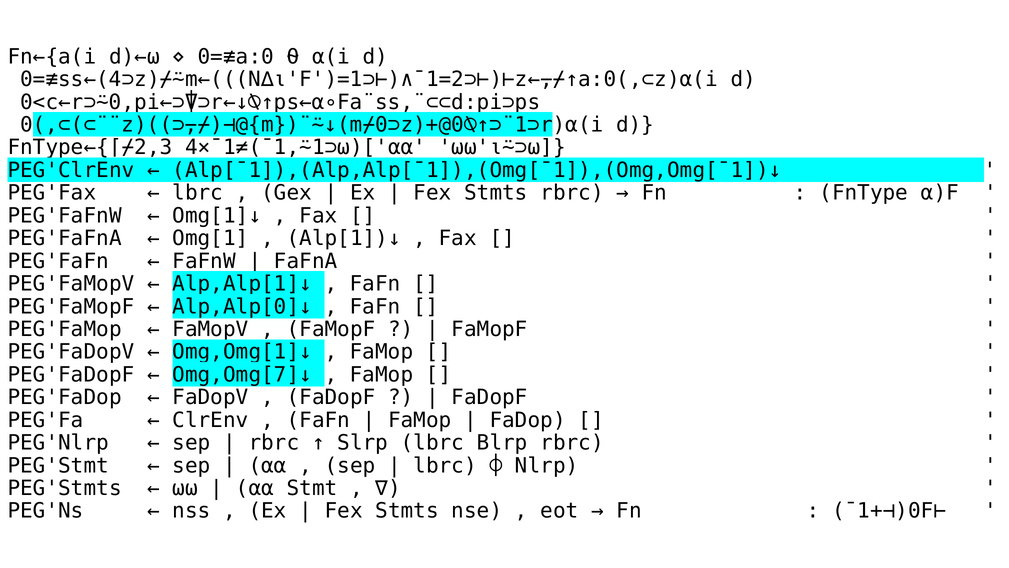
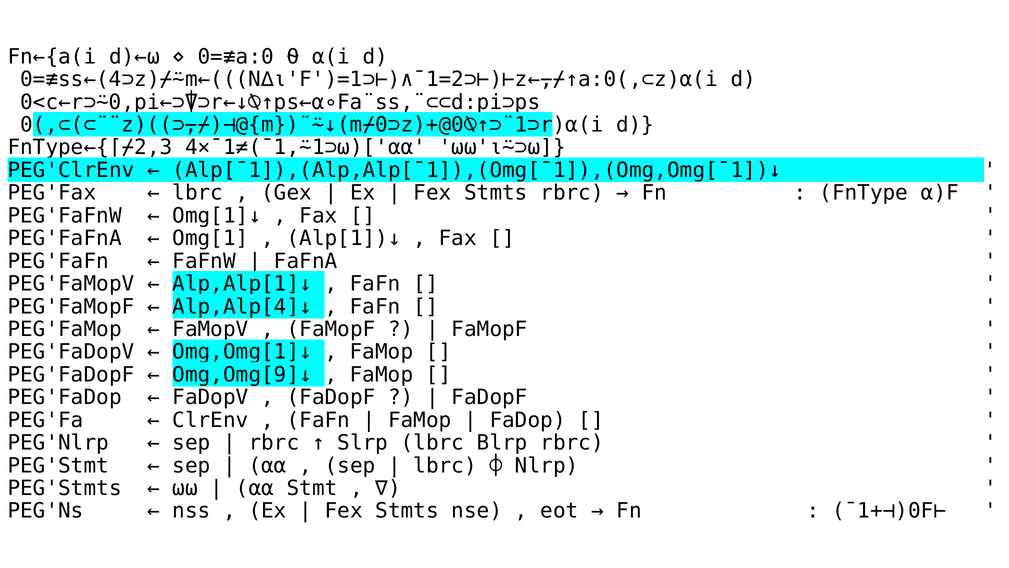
Alp,Alp[0]↓: Alp,Alp[0]↓ -> Alp,Alp[4]↓
Omg,Omg[7]↓: Omg,Omg[7]↓ -> Omg,Omg[9]↓
